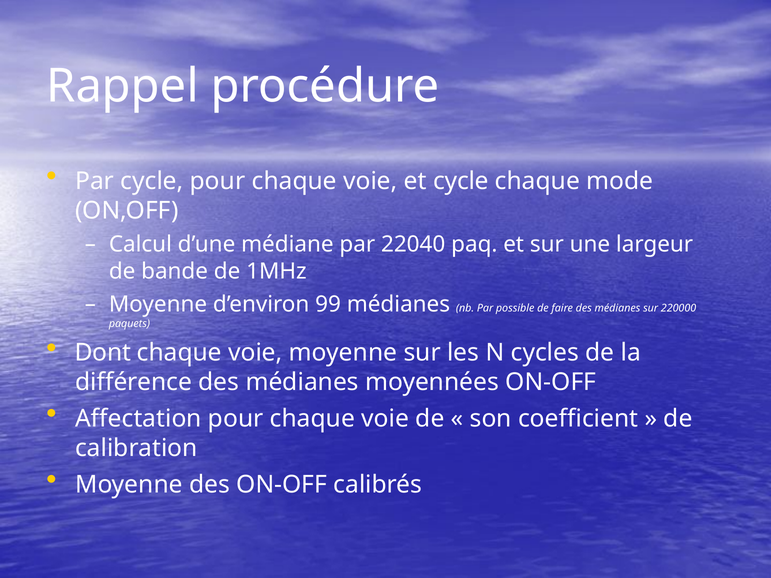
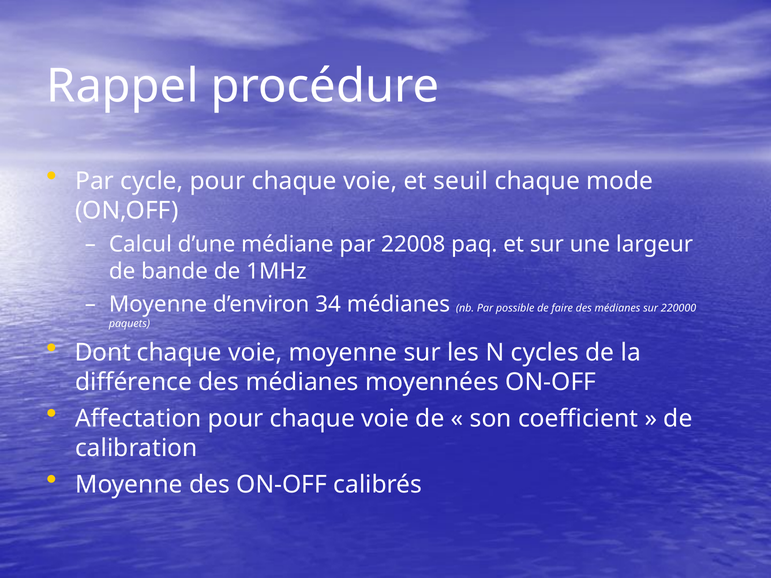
et cycle: cycle -> seuil
22040: 22040 -> 22008
99: 99 -> 34
